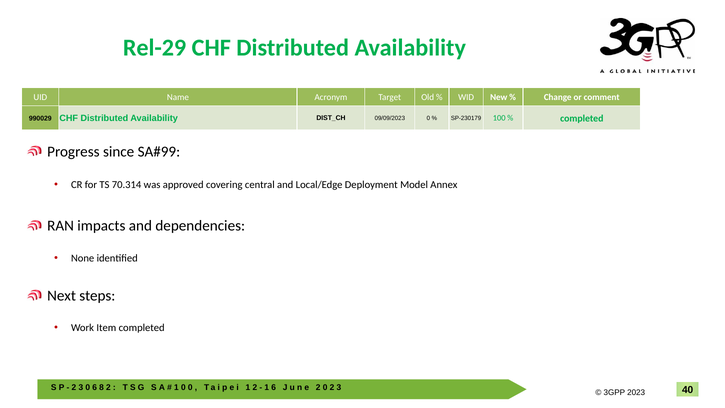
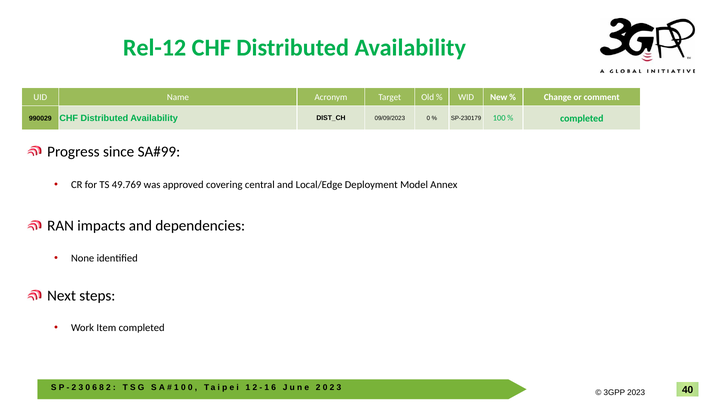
Rel-29: Rel-29 -> Rel-12
70.314: 70.314 -> 49.769
